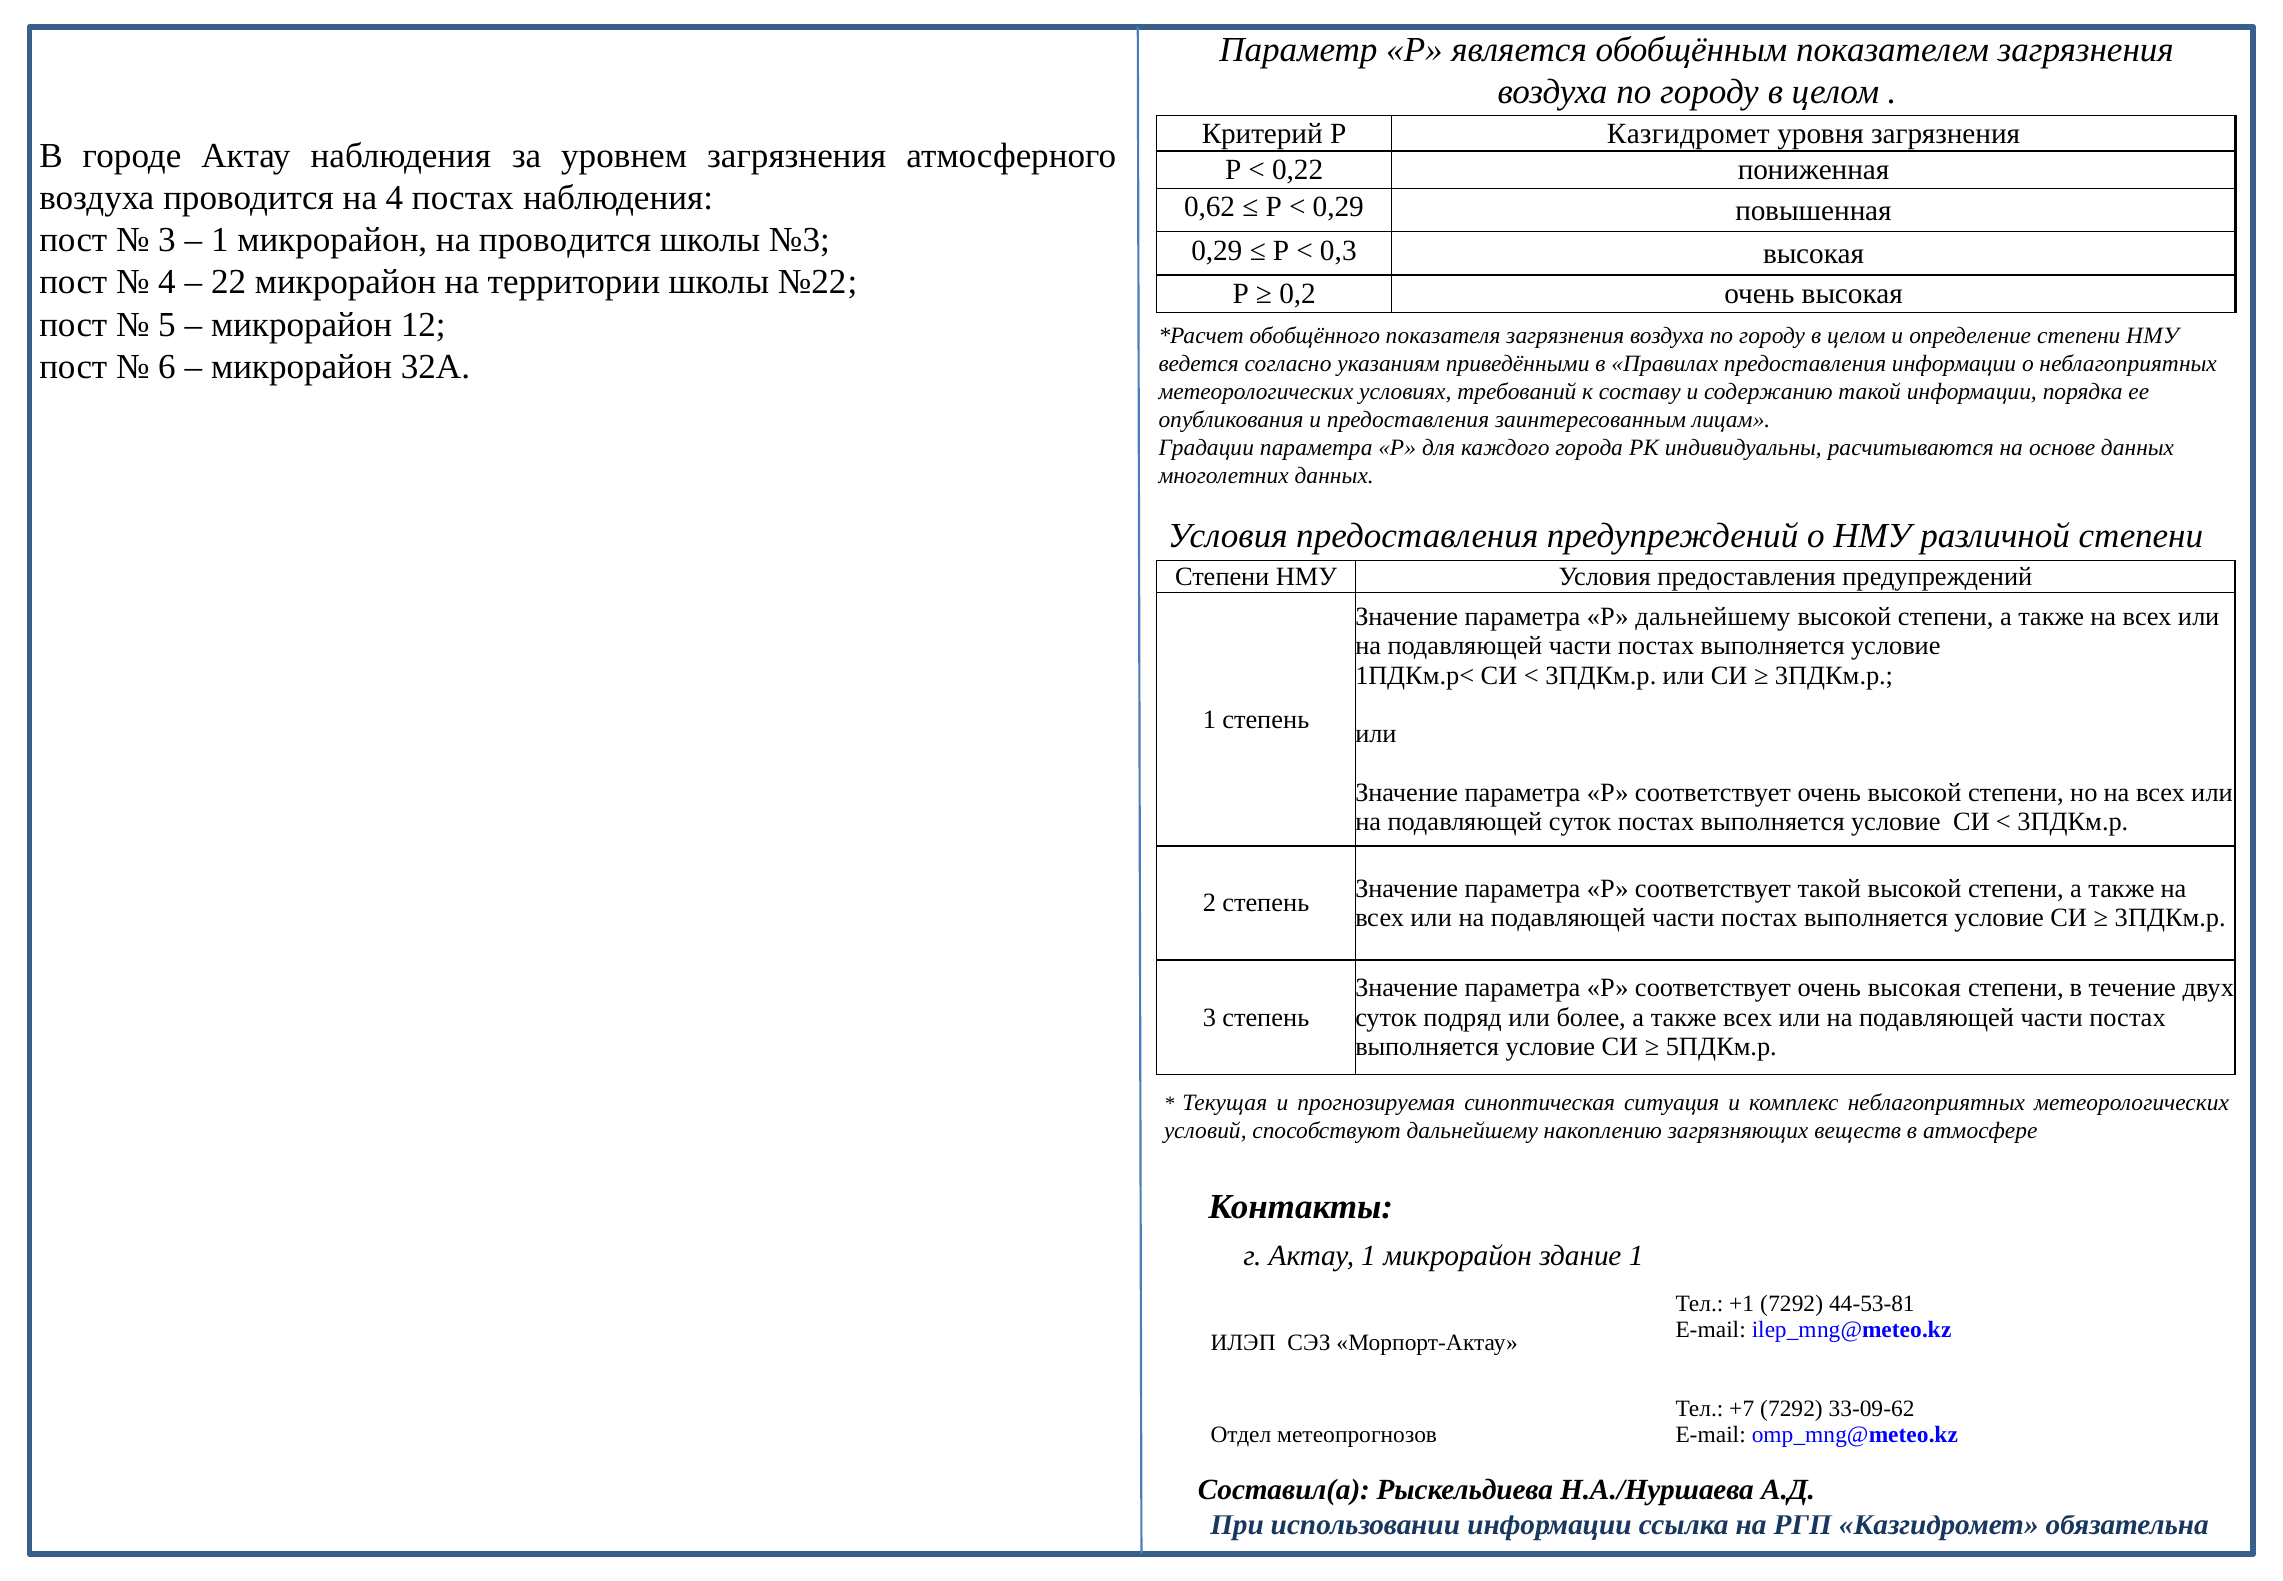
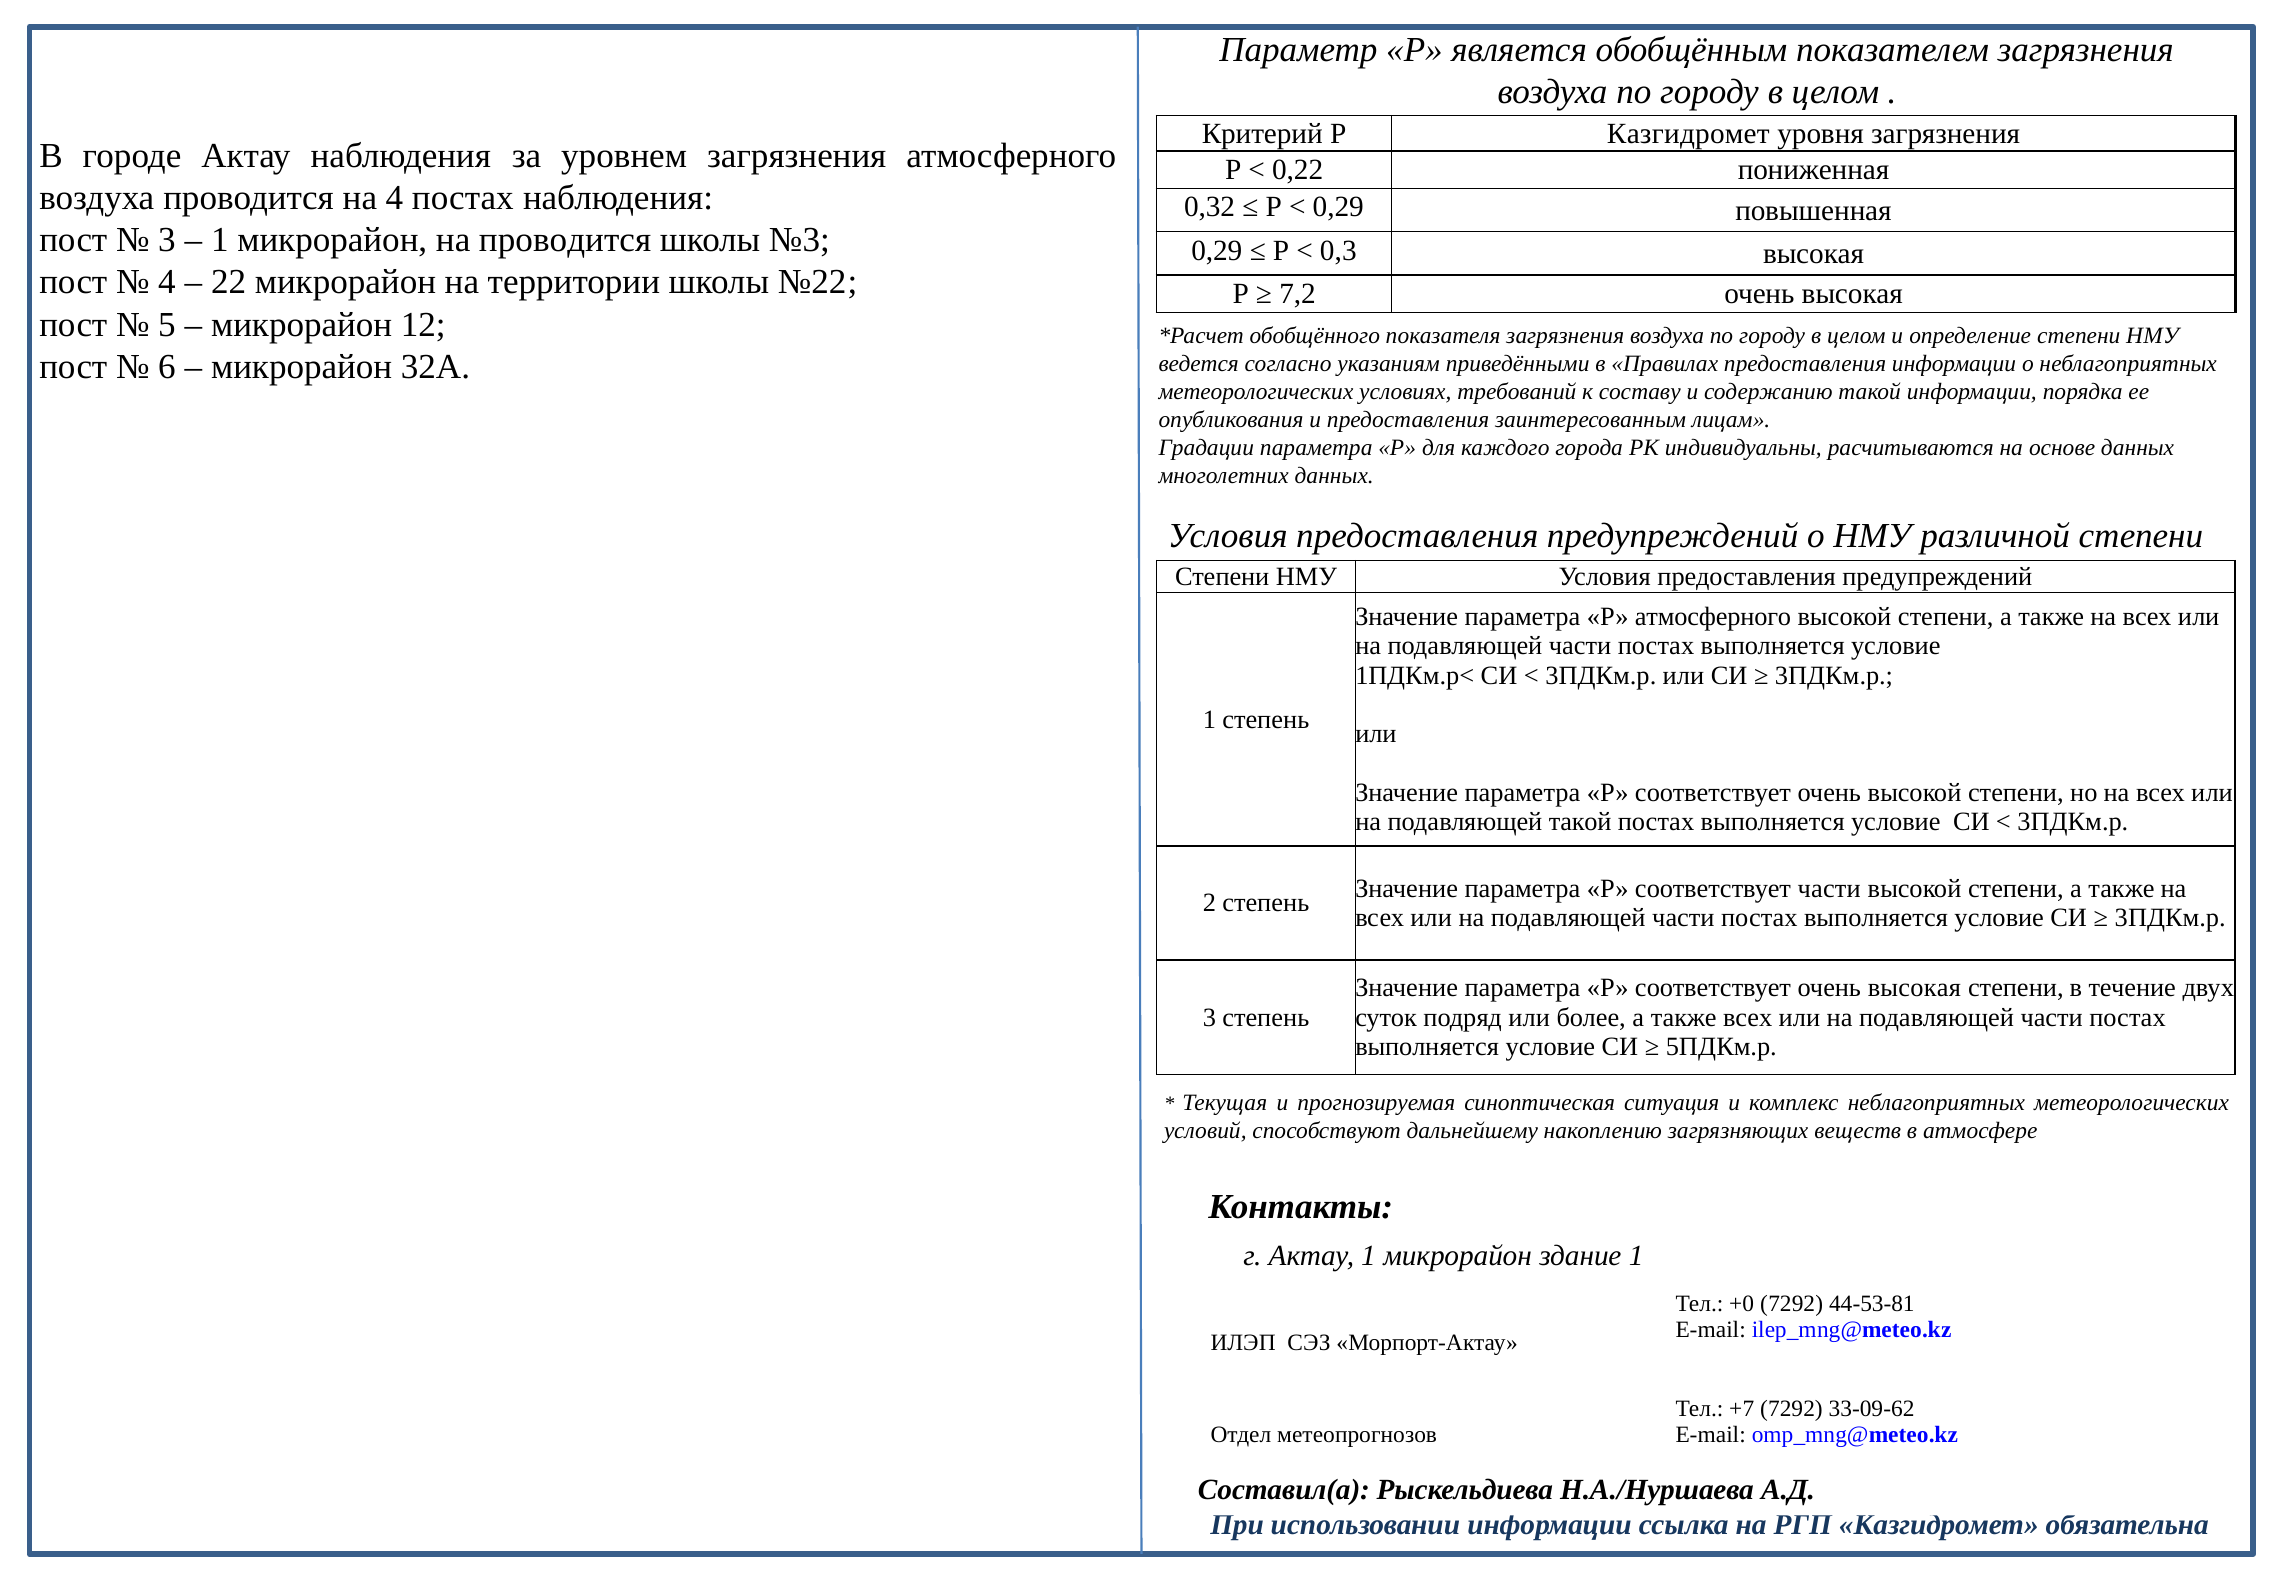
0,62: 0,62 -> 0,32
0,2: 0,2 -> 7,2
Р дальнейшему: дальнейшему -> атмосферного
подавляющей суток: суток -> такой
соответствует такой: такой -> части
+1: +1 -> +0
